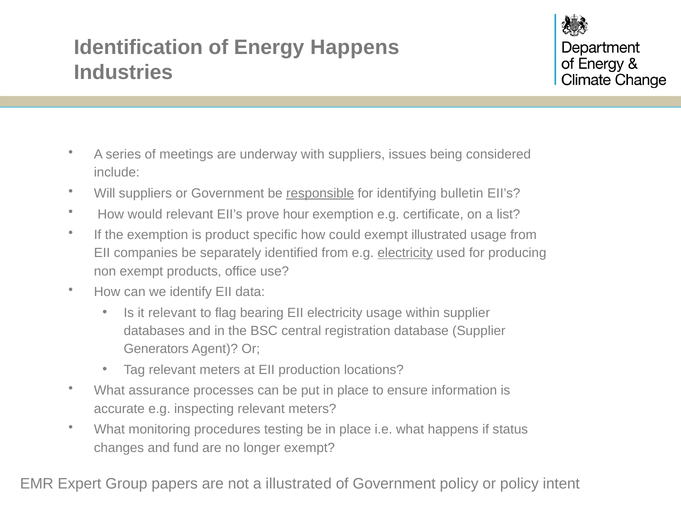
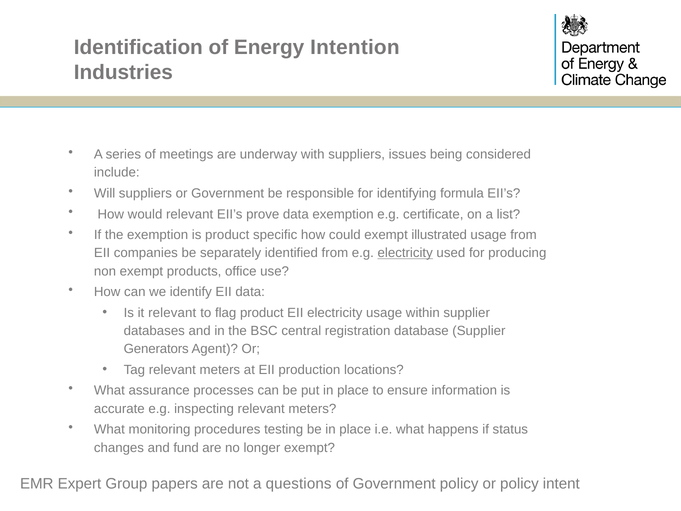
Energy Happens: Happens -> Intention
responsible underline: present -> none
bulletin: bulletin -> formula
prove hour: hour -> data
flag bearing: bearing -> product
a illustrated: illustrated -> questions
